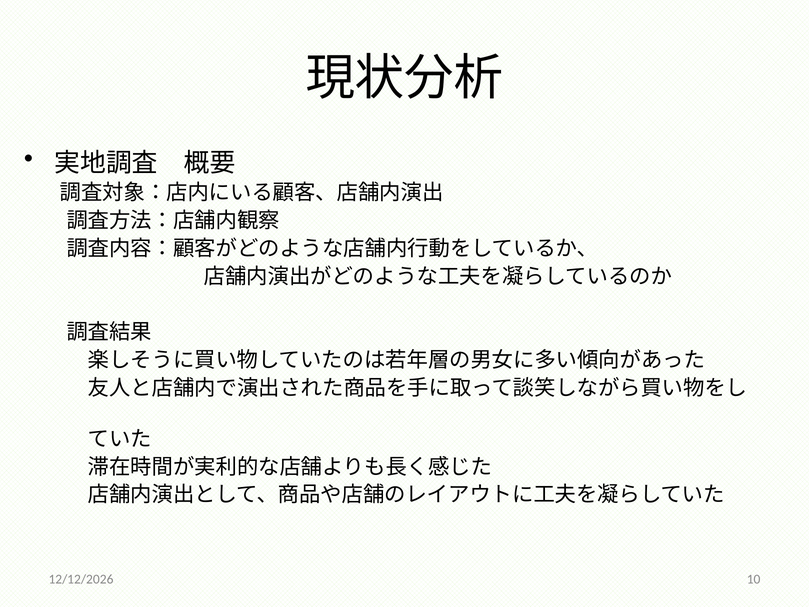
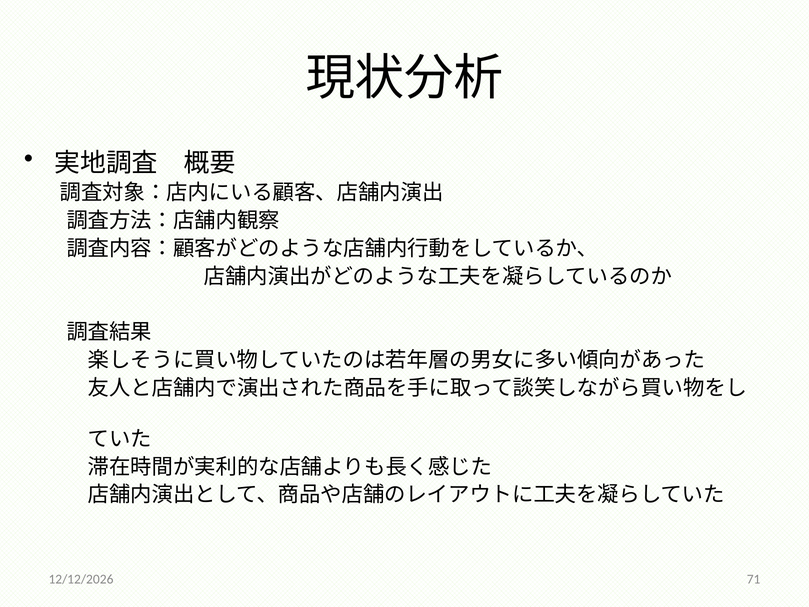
10: 10 -> 71
